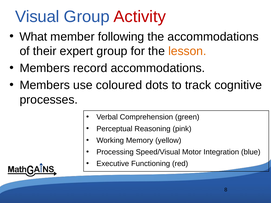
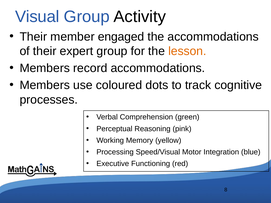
Activity colour: red -> black
What at (33, 37): What -> Their
following: following -> engaged
